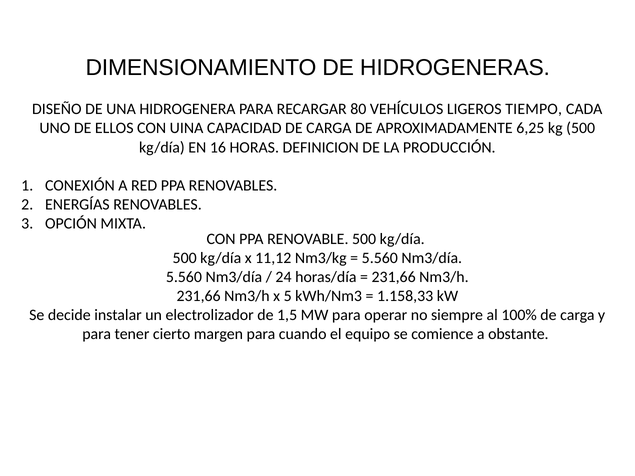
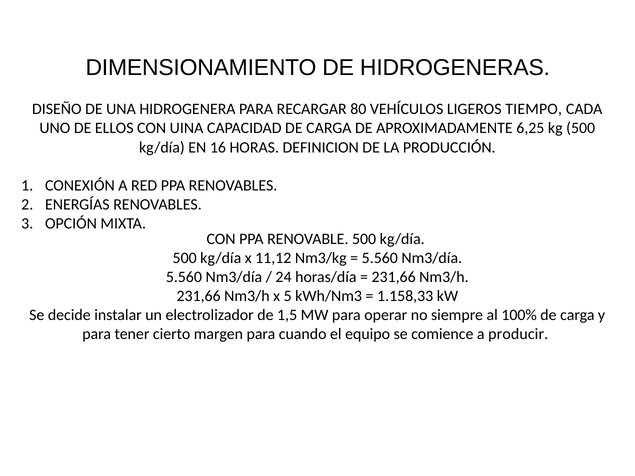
obstante: obstante -> producir
